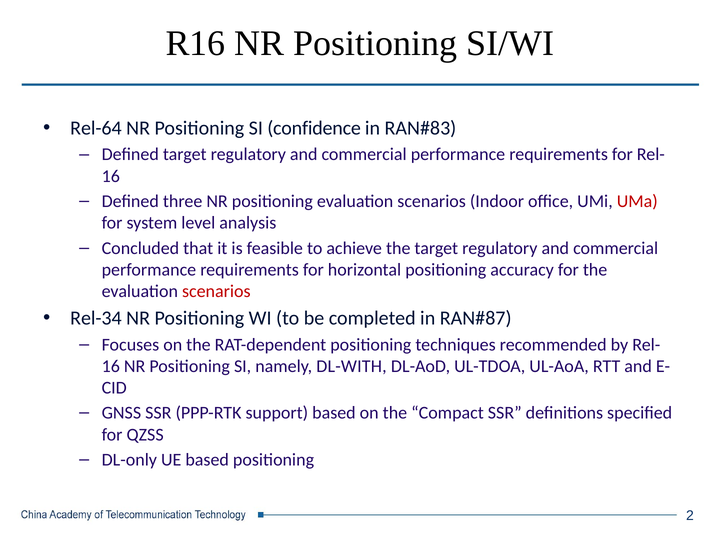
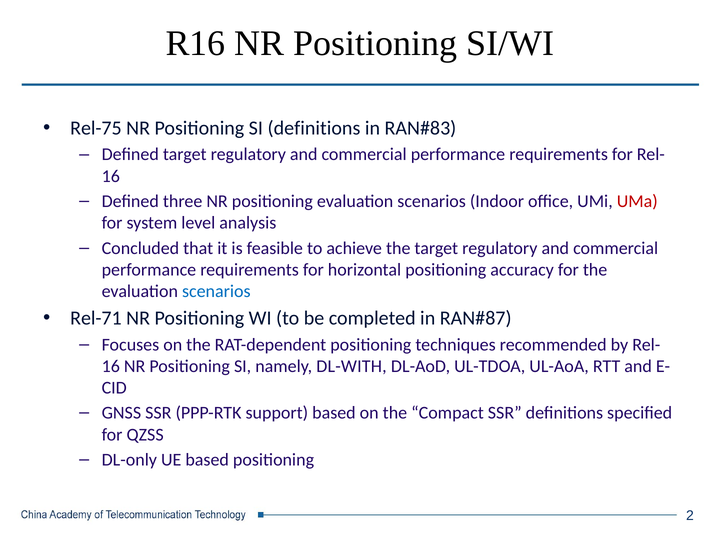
Rel-64: Rel-64 -> Rel-75
SI confidence: confidence -> definitions
scenarios at (216, 291) colour: red -> blue
Rel-34: Rel-34 -> Rel-71
